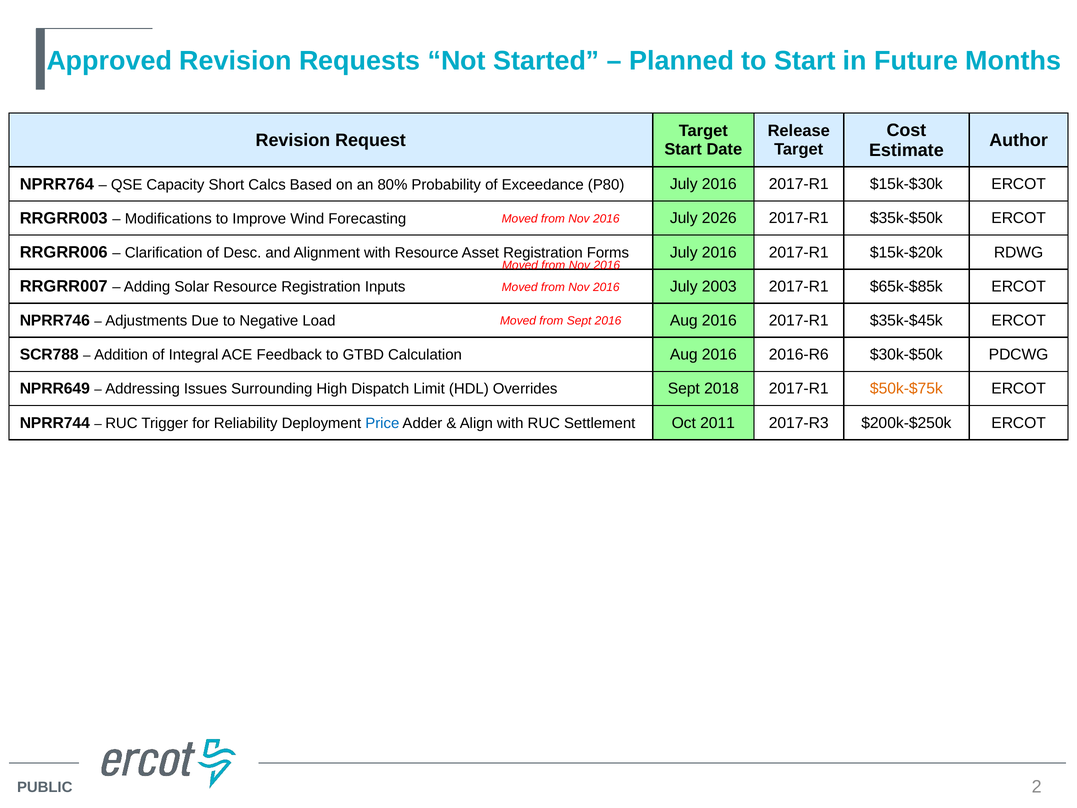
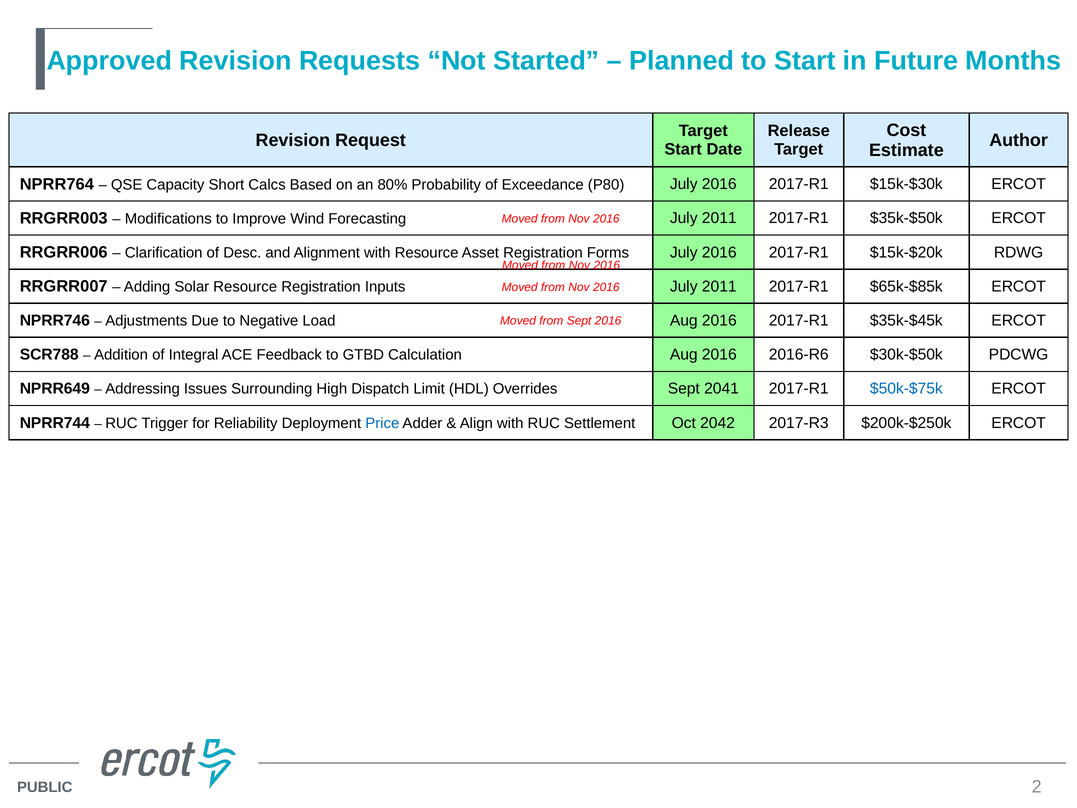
Forecasting July 2026: 2026 -> 2011
Inputs July 2003: 2003 -> 2011
2018: 2018 -> 2041
$50k-$75k colour: orange -> blue
2011: 2011 -> 2042
